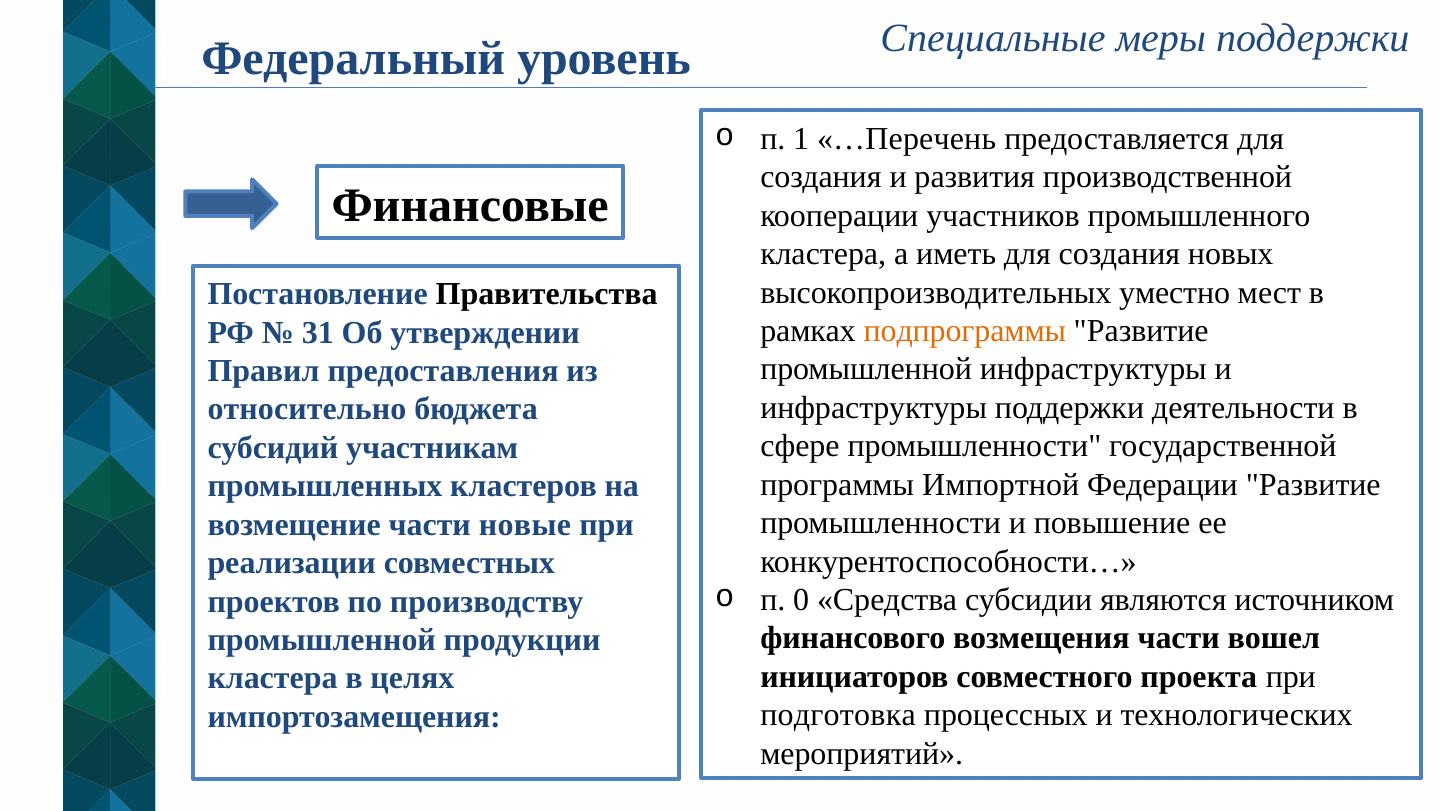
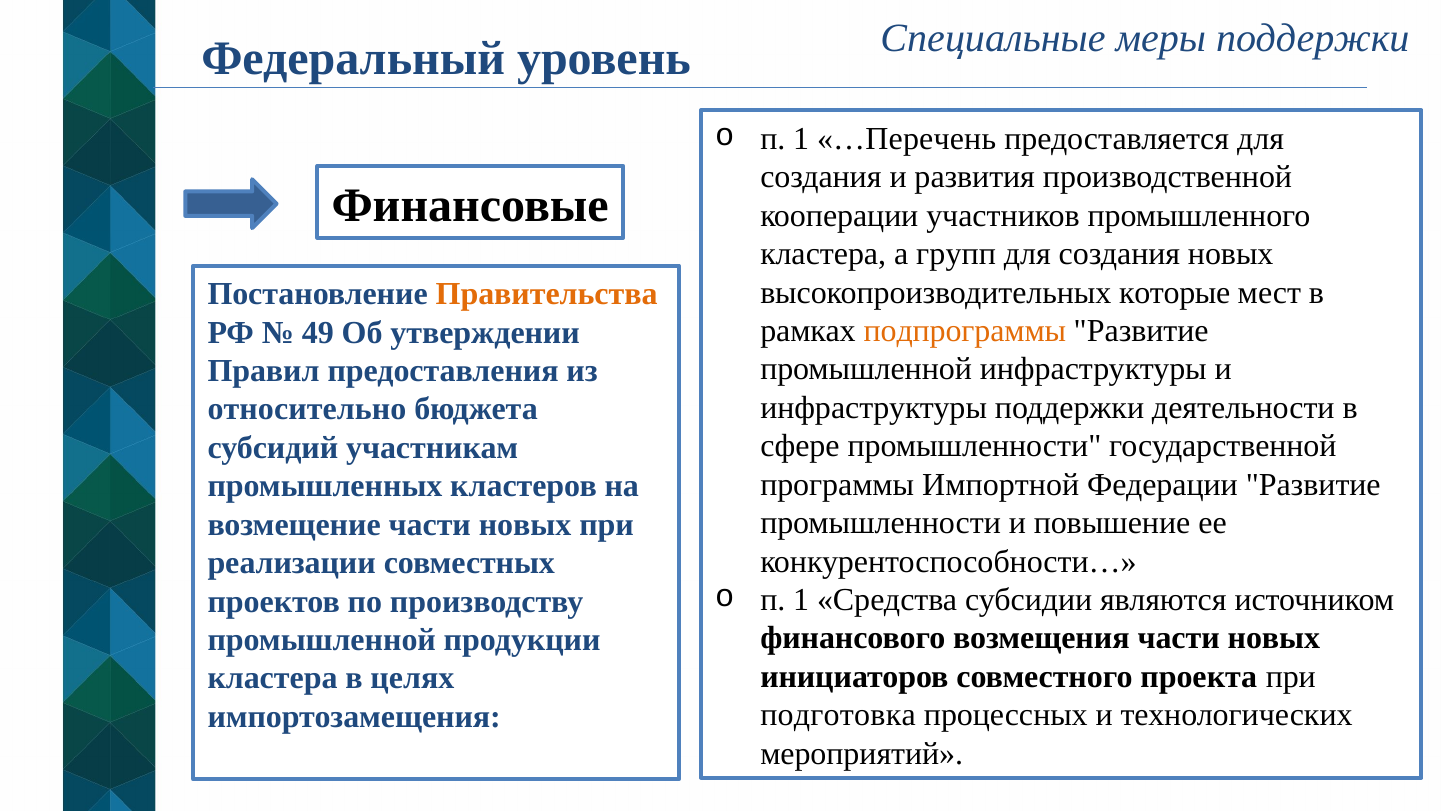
иметь: иметь -> групп
уместно: уместно -> которые
Правительства colour: black -> orange
31: 31 -> 49
возмещение части новые: новые -> новых
0 at (801, 600): 0 -> 1
возмещения части вошел: вошел -> новых
